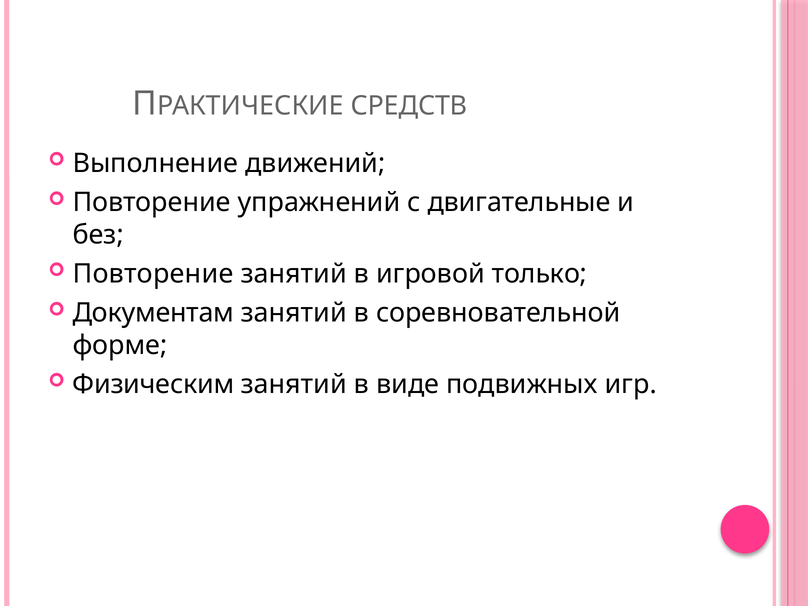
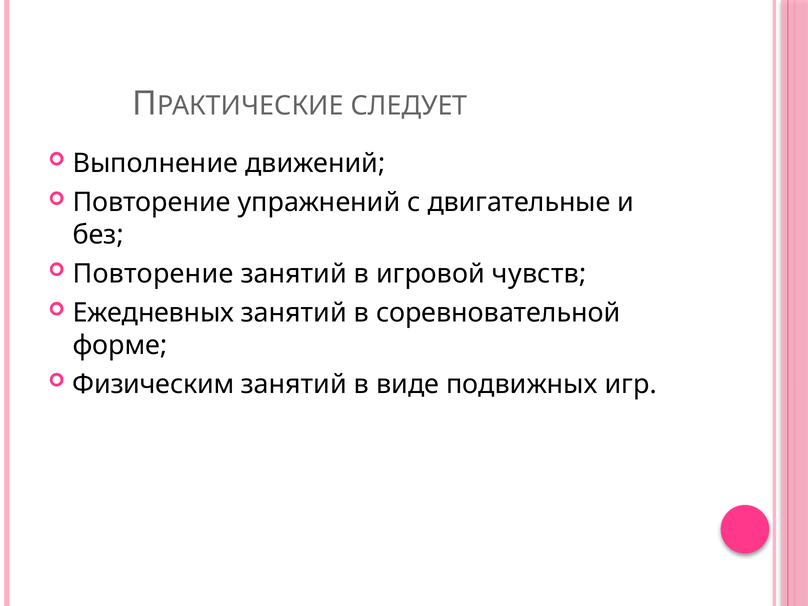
СРЕДСТВ: СРЕДСТВ -> СЛЕДУЕТ
только: только -> чувств
Документам: Документам -> Ежедневных
